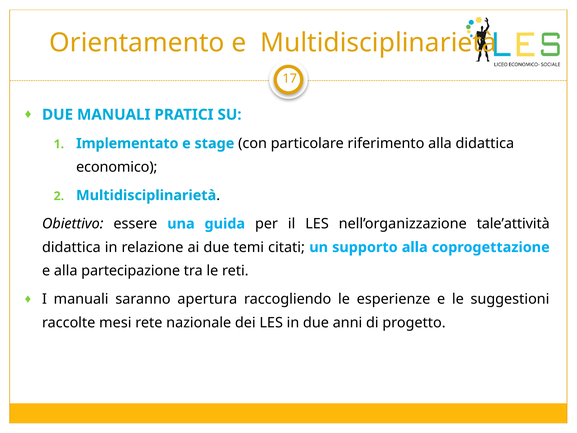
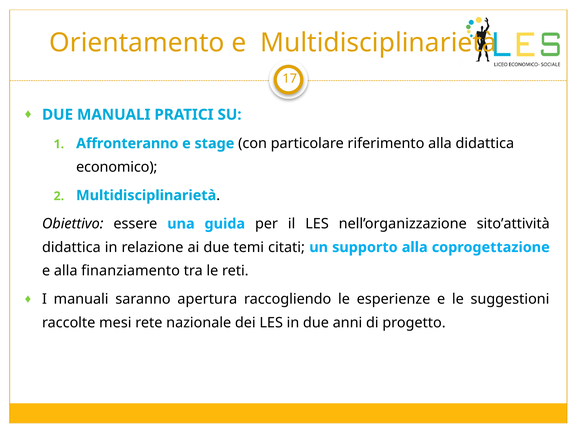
Implementato: Implementato -> Affronteranno
tale’attività: tale’attività -> sito’attività
partecipazione: partecipazione -> finanziamento
